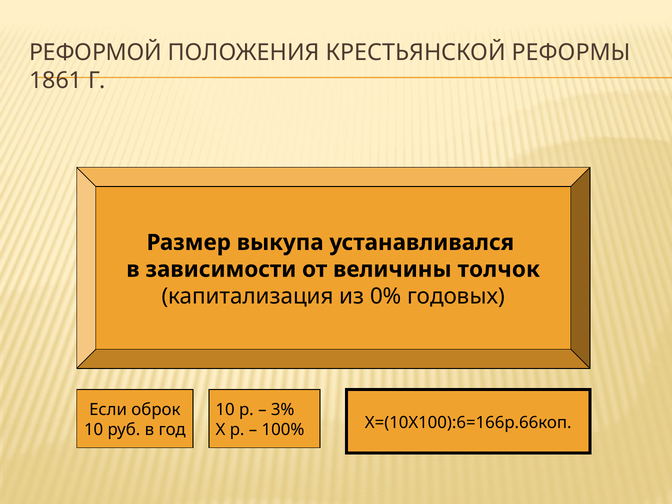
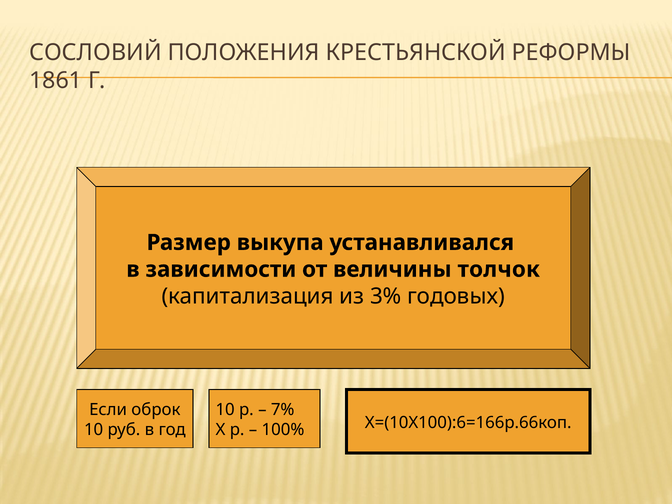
РЕФОРМОЙ: РЕФОРМОЙ -> СОСЛОВИЙ
0%: 0% -> 3%
3%: 3% -> 7%
